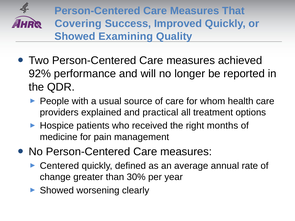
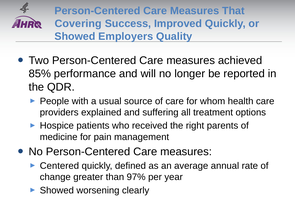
Examining: Examining -> Employers
92%: 92% -> 85%
practical: practical -> suffering
months: months -> parents
30%: 30% -> 97%
